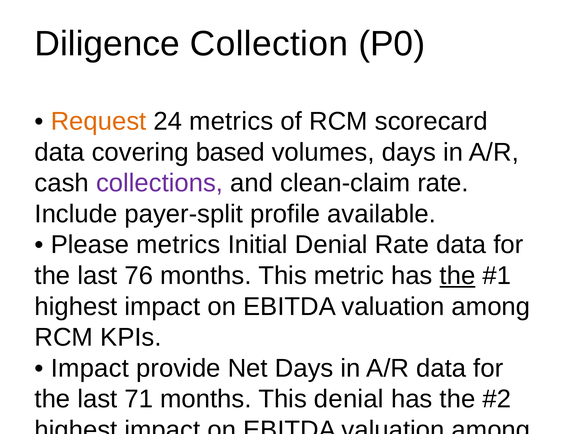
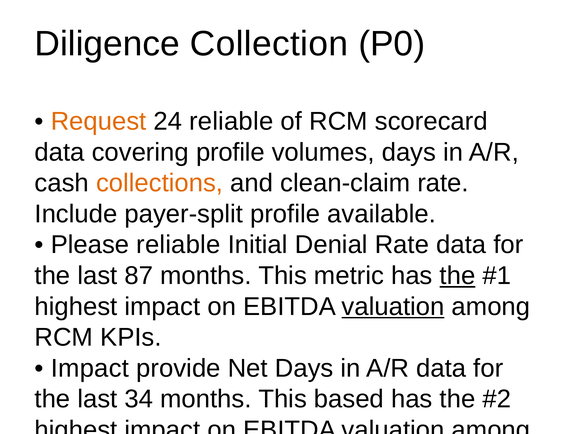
24 metrics: metrics -> reliable
covering based: based -> profile
collections colour: purple -> orange
Please metrics: metrics -> reliable
76: 76 -> 87
valuation at (393, 306) underline: none -> present
71: 71 -> 34
This denial: denial -> based
